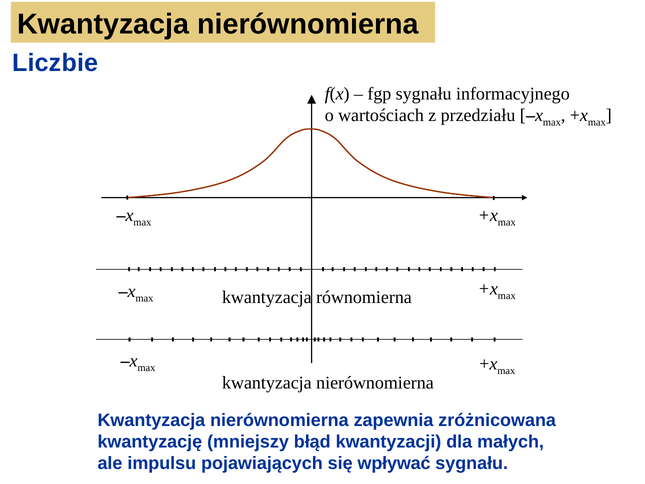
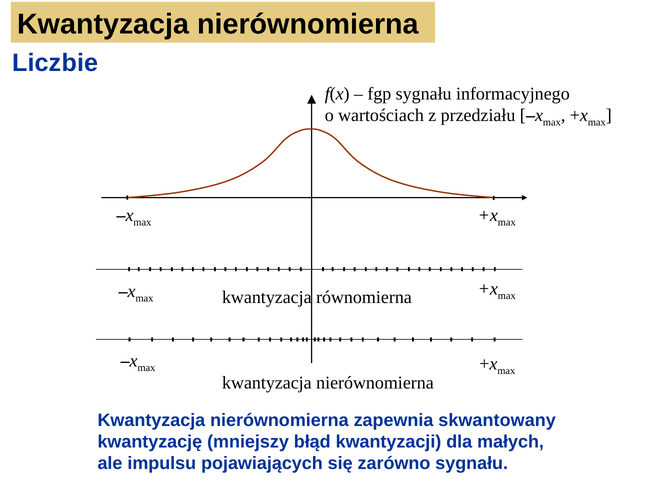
zróżnicowana: zróżnicowana -> skwantowany
wpływać: wpływać -> zarówno
